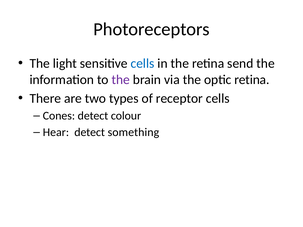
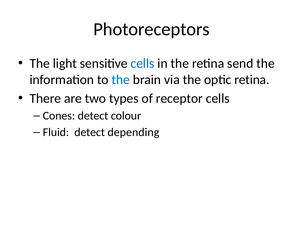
the at (121, 80) colour: purple -> blue
Hear: Hear -> Fluid
something: something -> depending
